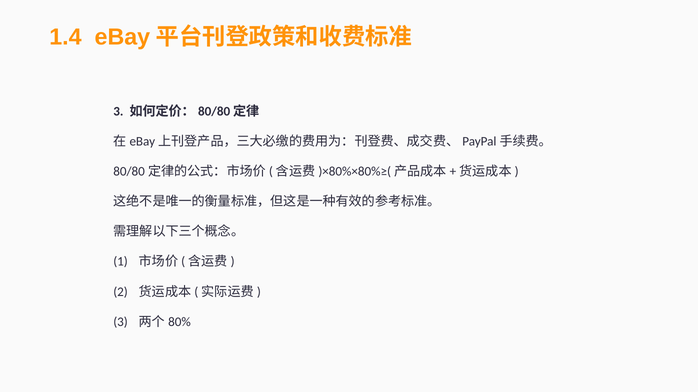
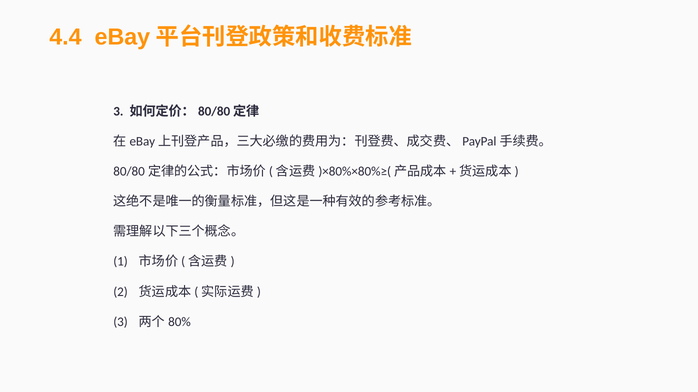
1.4: 1.4 -> 4.4
